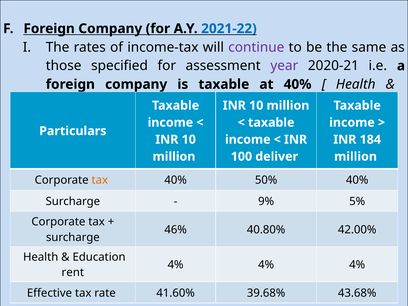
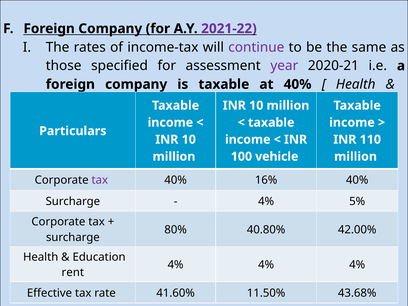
2021-22 colour: blue -> purple
184: 184 -> 110
deliver: deliver -> vehicle
tax at (100, 180) colour: orange -> purple
50%: 50% -> 16%
9% at (266, 201): 9% -> 4%
46%: 46% -> 80%
39.68%: 39.68% -> 11.50%
